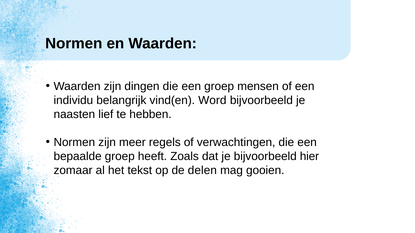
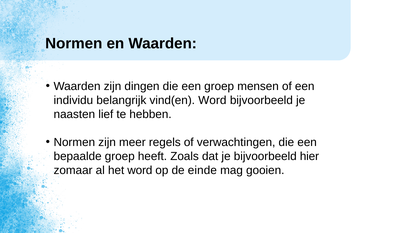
het tekst: tekst -> word
delen: delen -> einde
